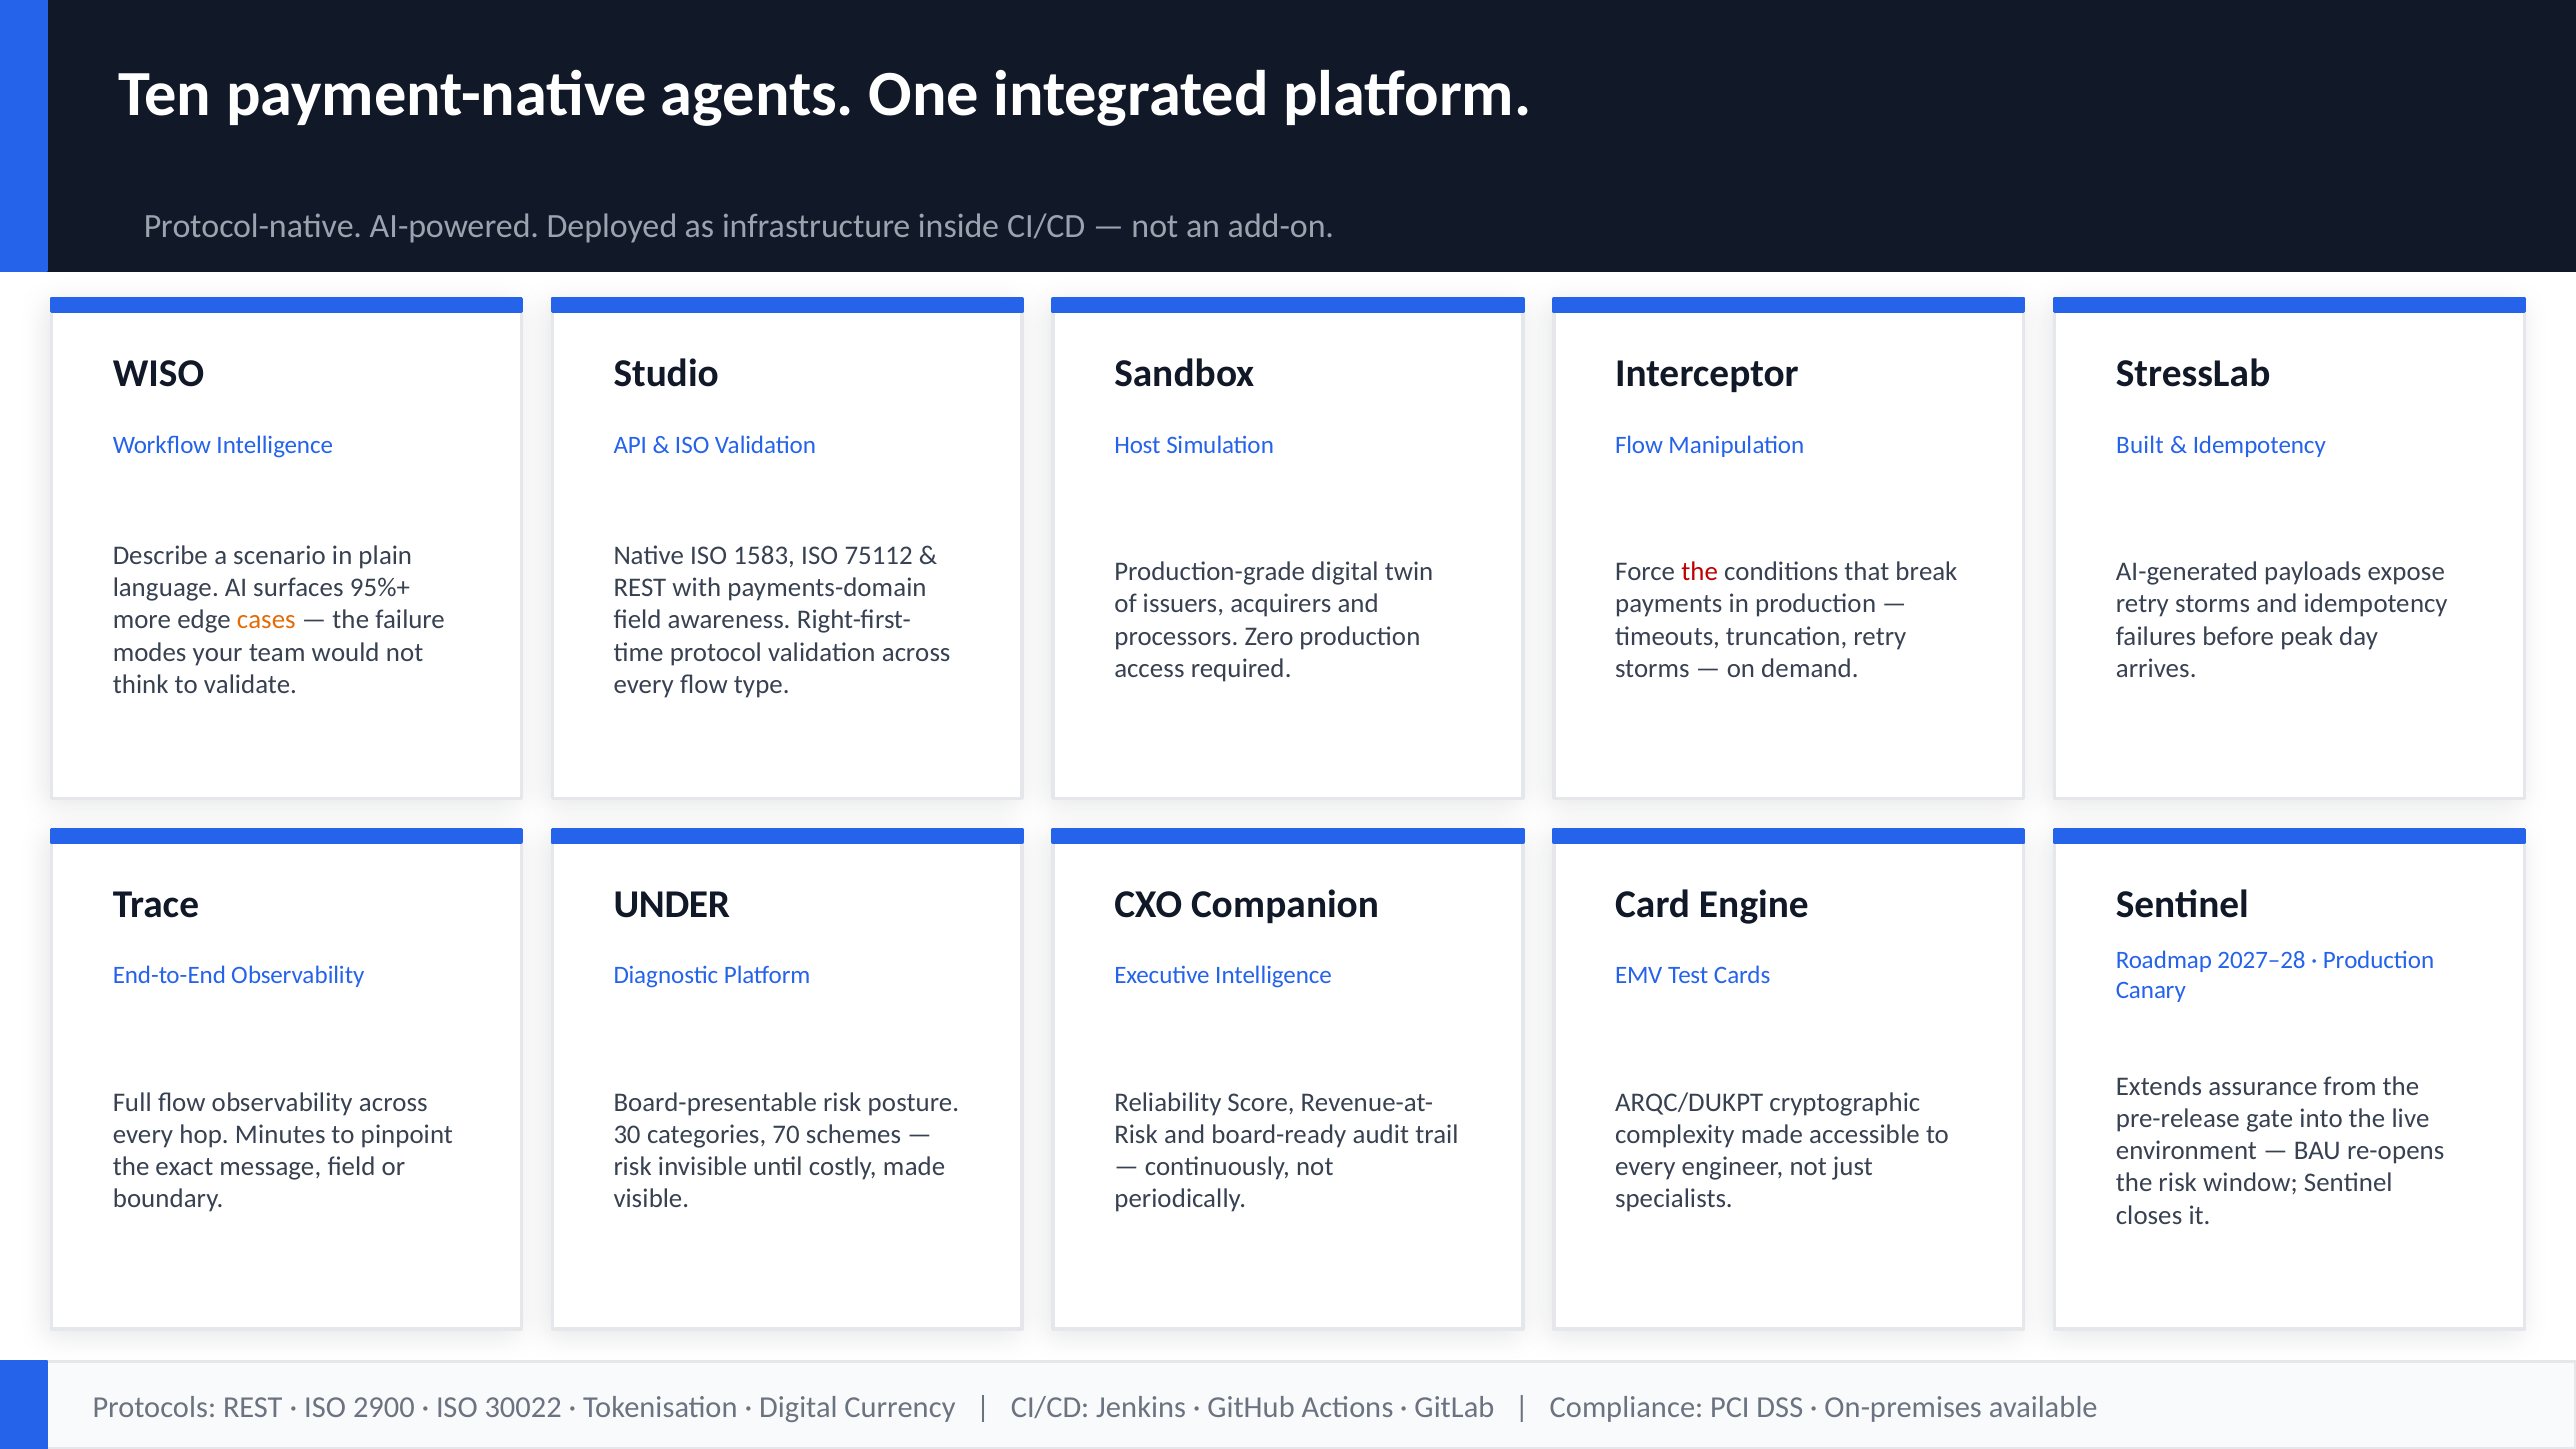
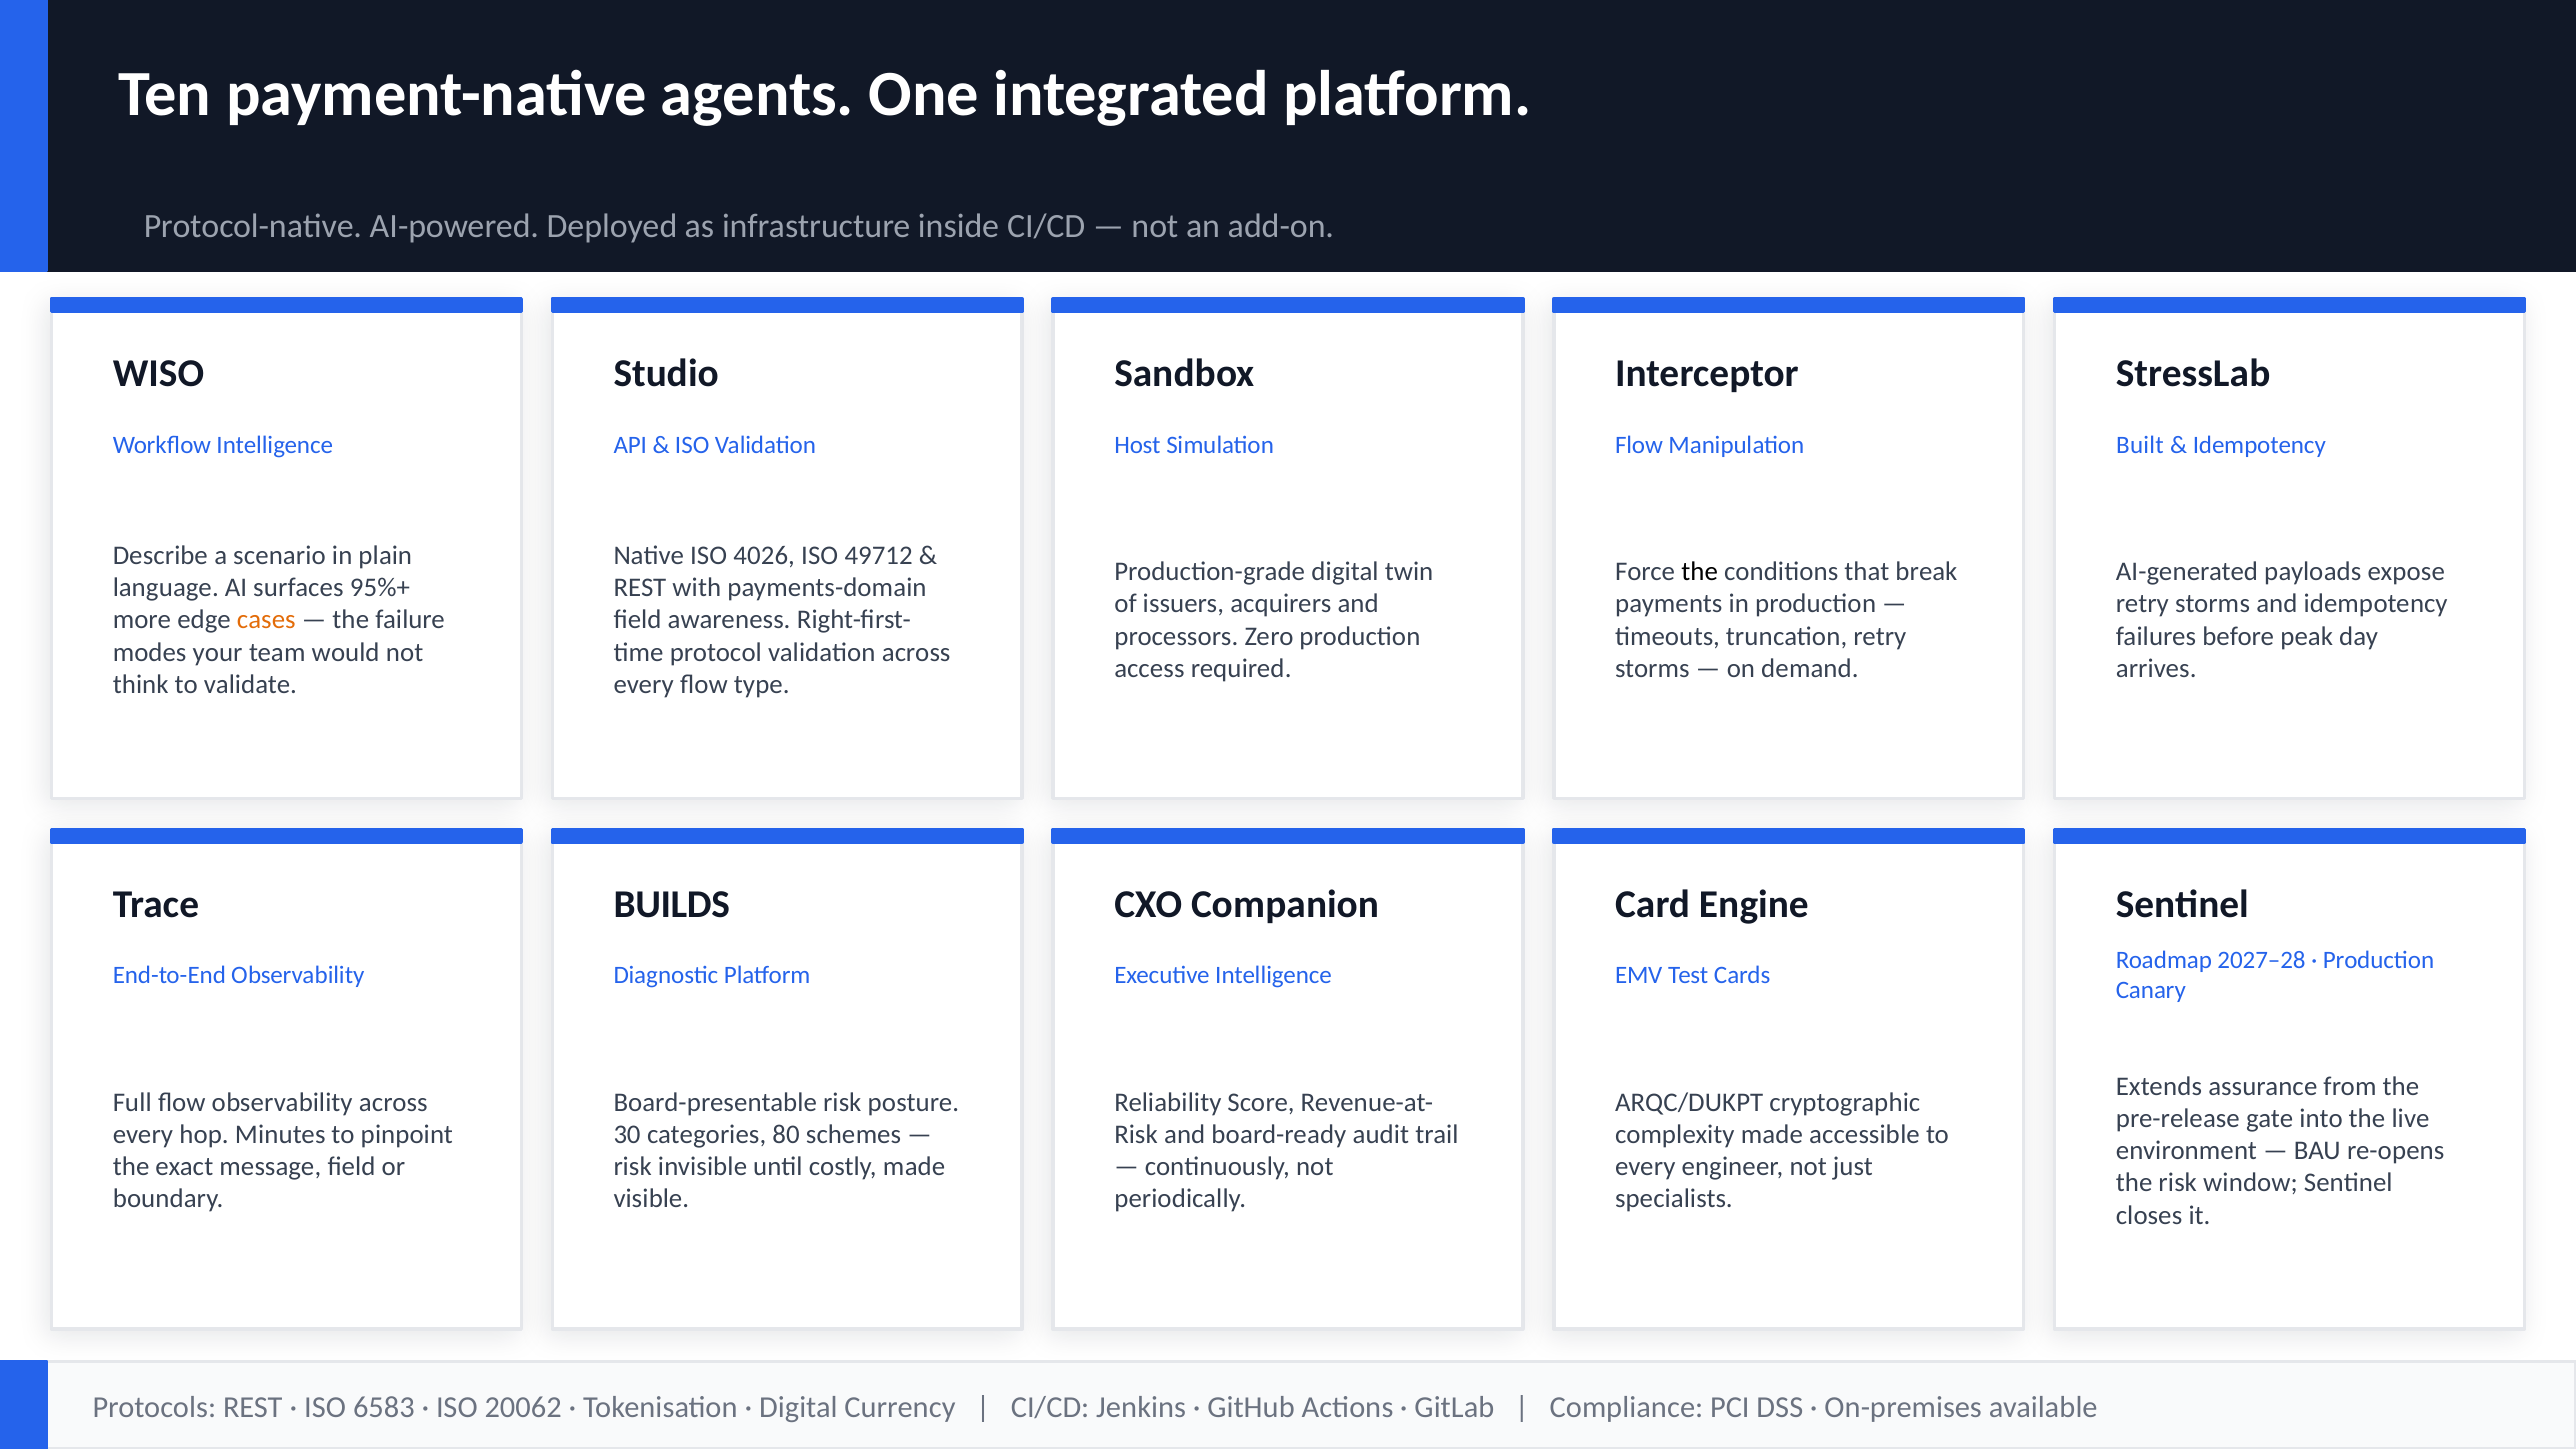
1583: 1583 -> 4026
75112: 75112 -> 49712
the at (1700, 572) colour: red -> black
UNDER: UNDER -> BUILDS
70: 70 -> 80
2900: 2900 -> 6583
30022: 30022 -> 20062
